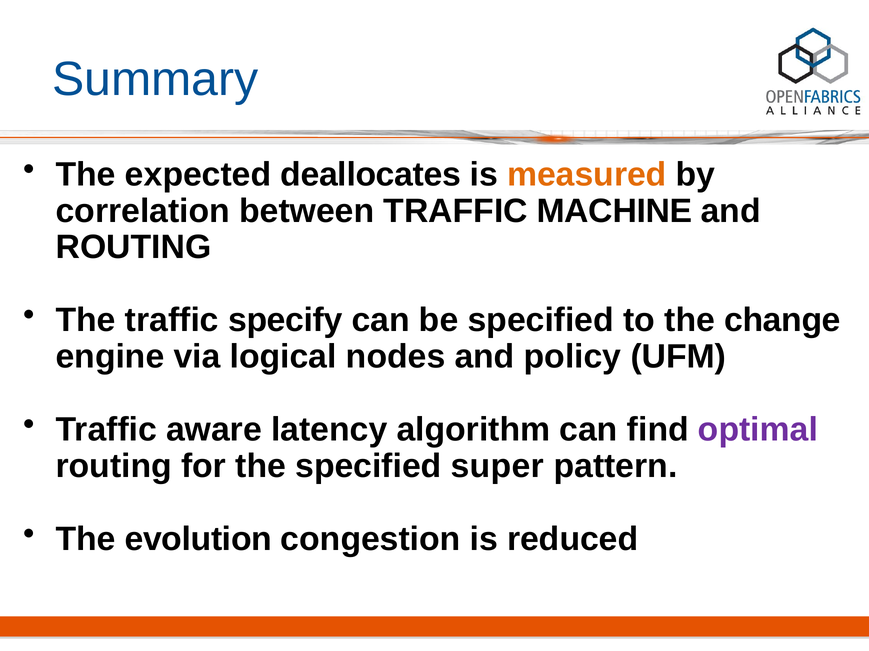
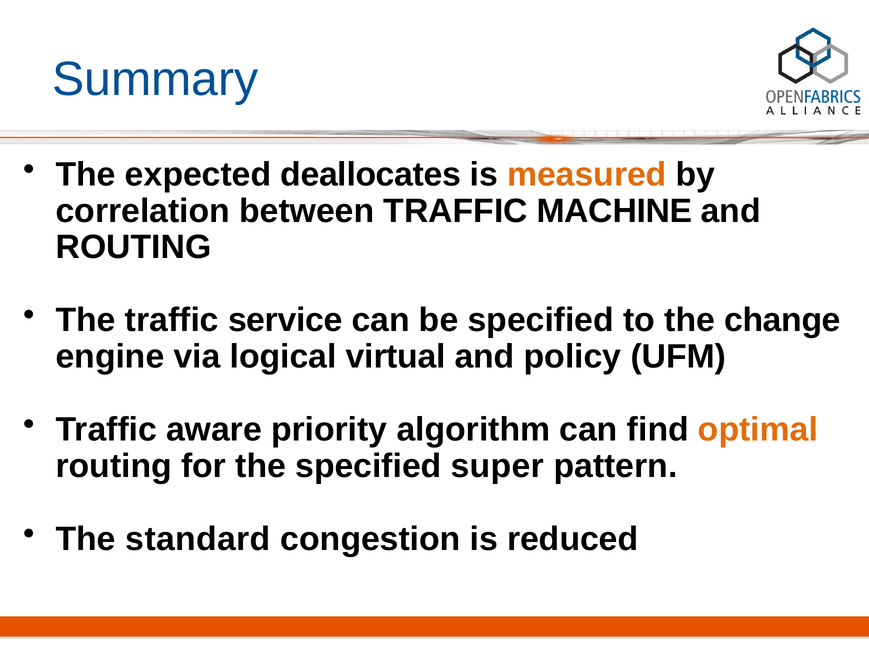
specify: specify -> service
nodes: nodes -> virtual
latency: latency -> priority
optimal colour: purple -> orange
evolution: evolution -> standard
